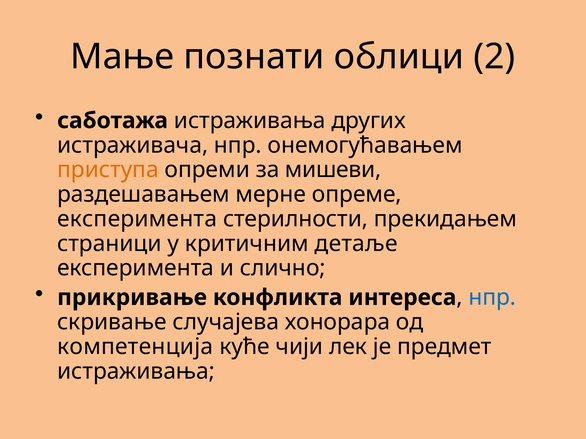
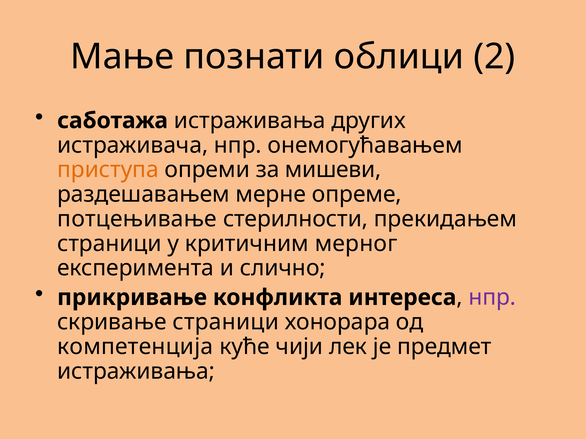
експеримента at (137, 219): експеримента -> потцењивање
детаље: детаље -> мерног
нпр at (492, 298) colour: blue -> purple
скривање случајева: случајева -> страници
